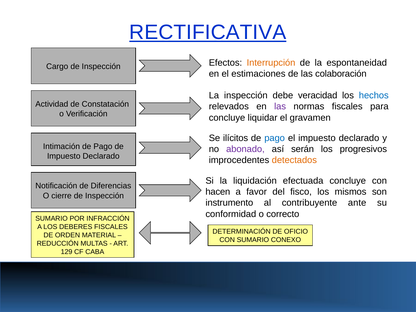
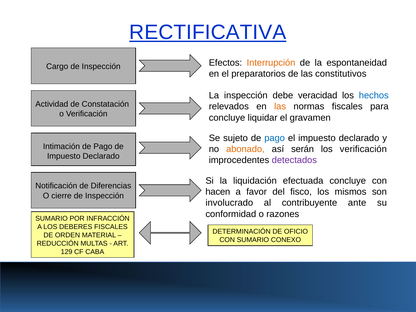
estimaciones: estimaciones -> preparatorios
colaboración: colaboración -> constitutivos
las at (280, 107) colour: purple -> orange
ilícitos: ilícitos -> sujeto
abonado colour: purple -> orange
los progresivos: progresivos -> verificación
detectados colour: orange -> purple
instrumento: instrumento -> involucrado
correcto: correcto -> razones
